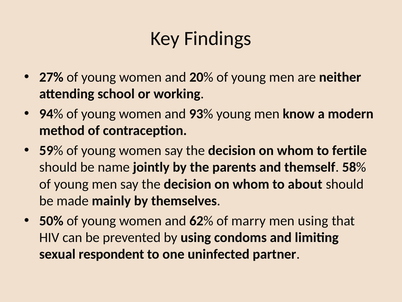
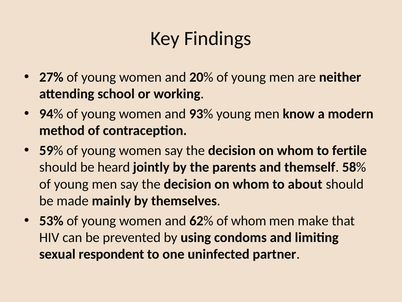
name: name -> heard
50%: 50% -> 53%
of marry: marry -> whom
men using: using -> make
